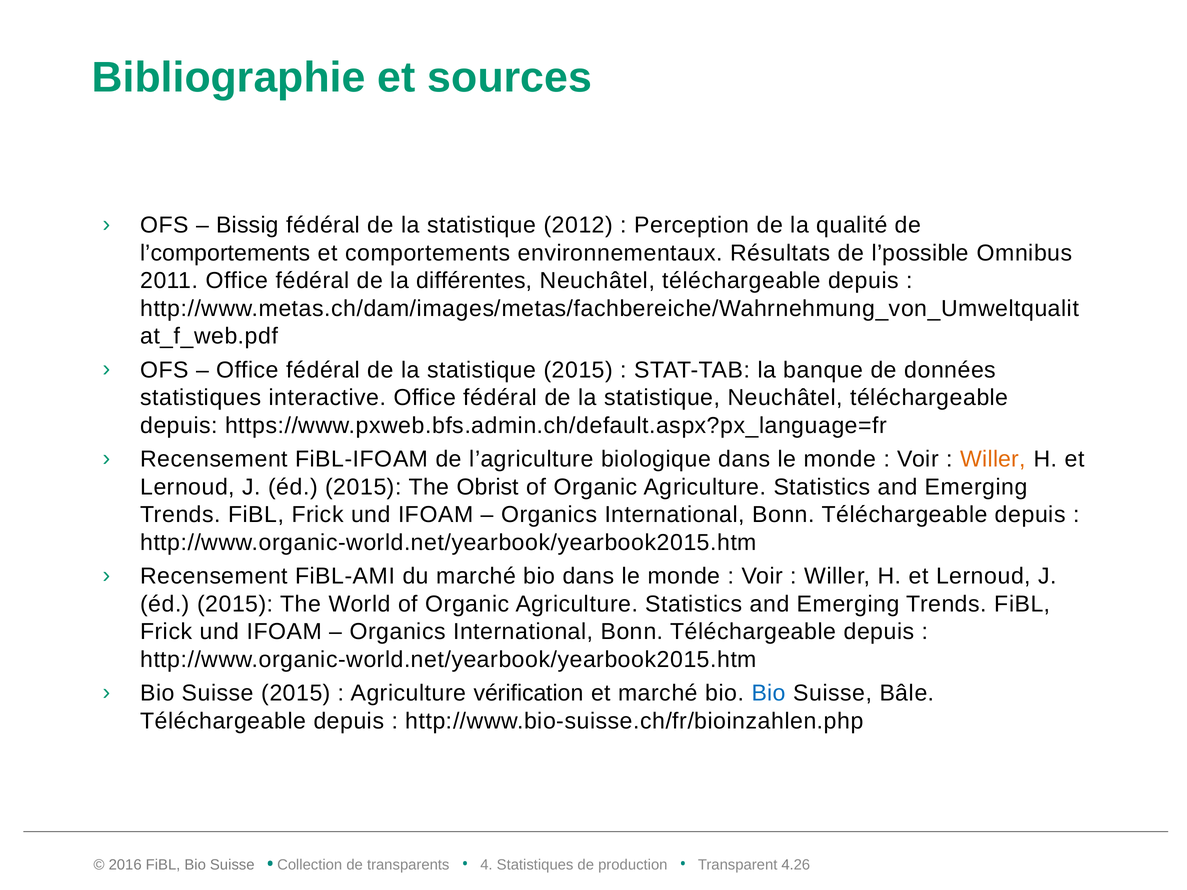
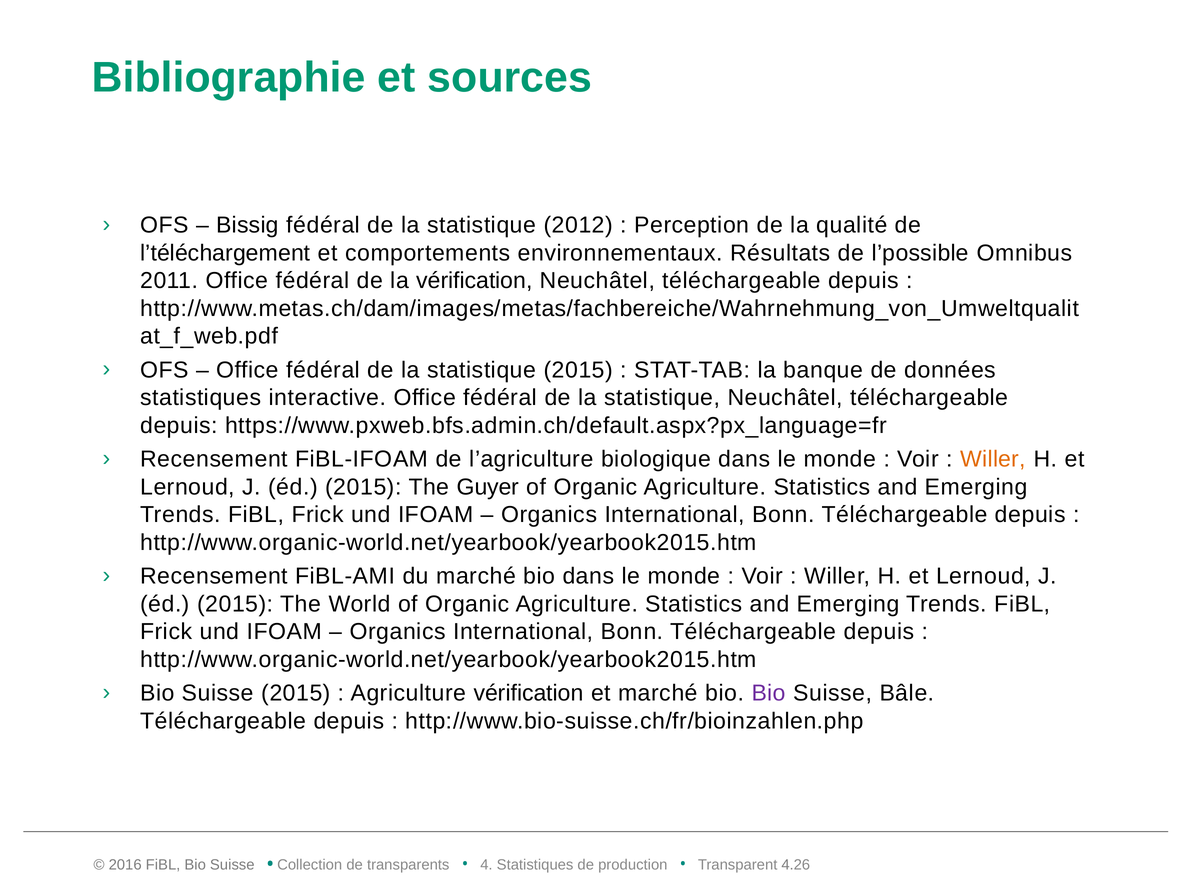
l’comportements: l’comportements -> l’téléchargement
la différentes: différentes -> vérification
Obrist: Obrist -> Guyer
Bio at (769, 693) colour: blue -> purple
